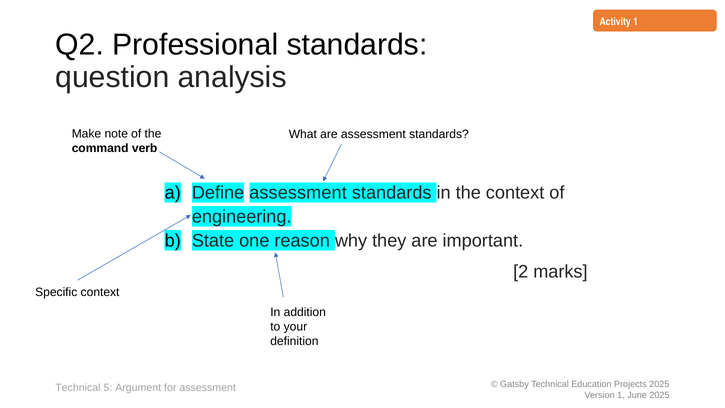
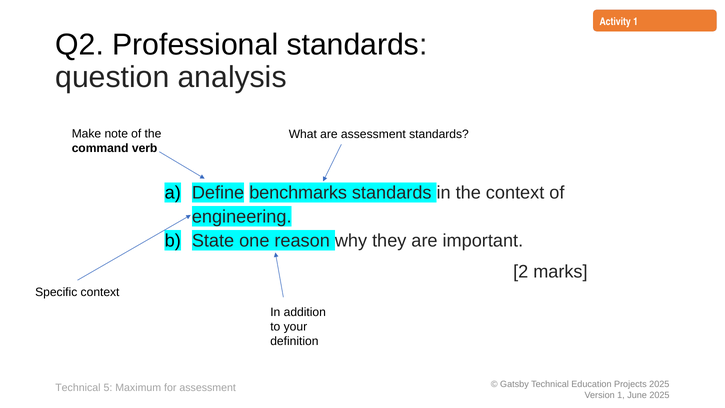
Define assessment: assessment -> benchmarks
Argument: Argument -> Maximum
